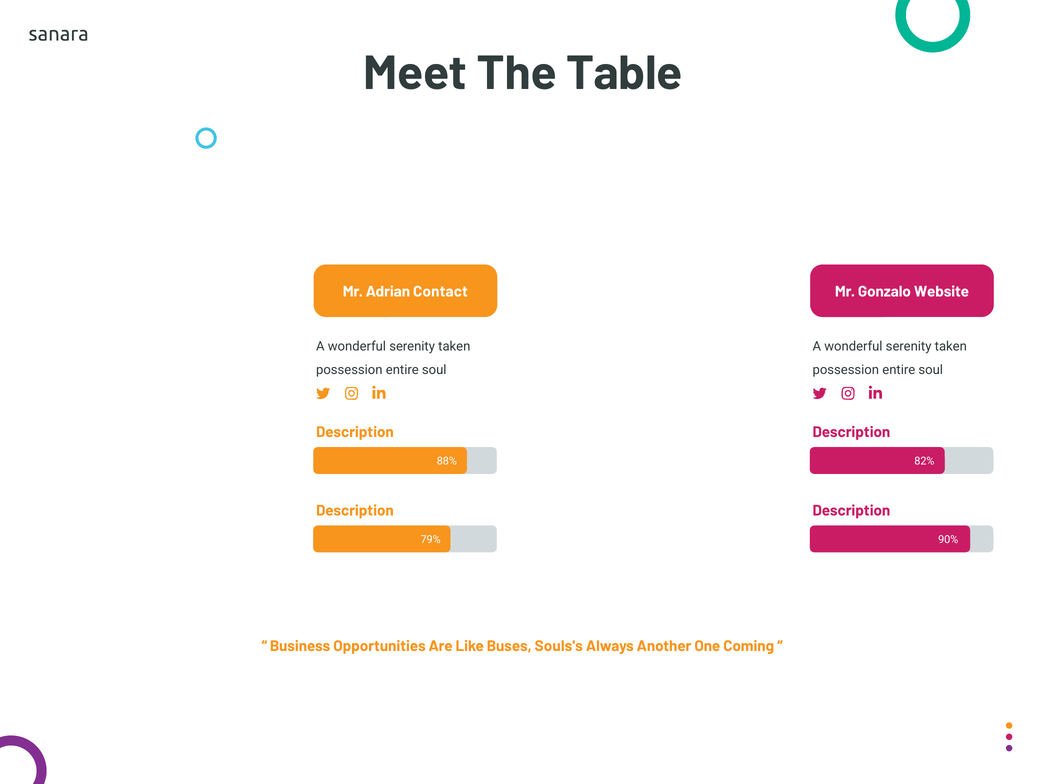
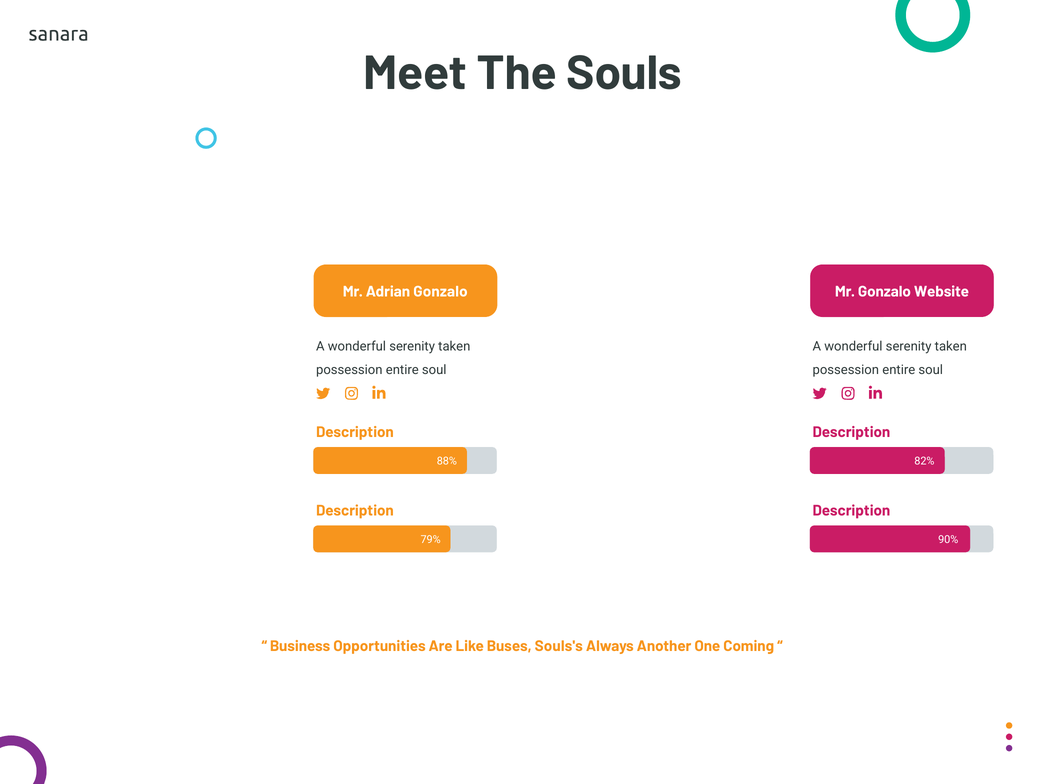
Table: Table -> Souls
Adrian Contact: Contact -> Gonzalo
